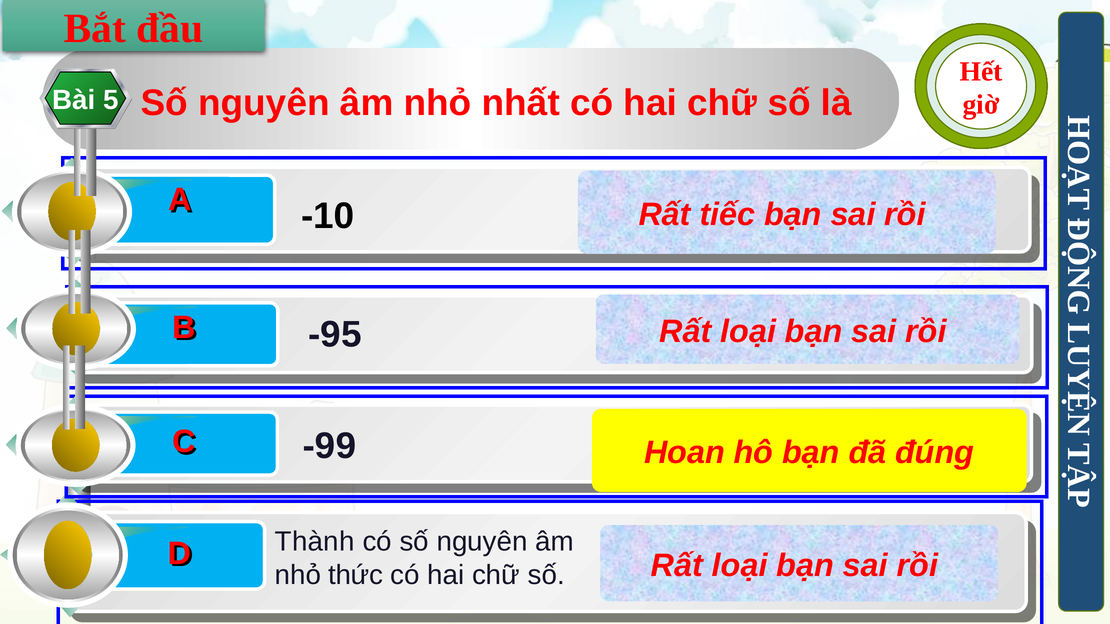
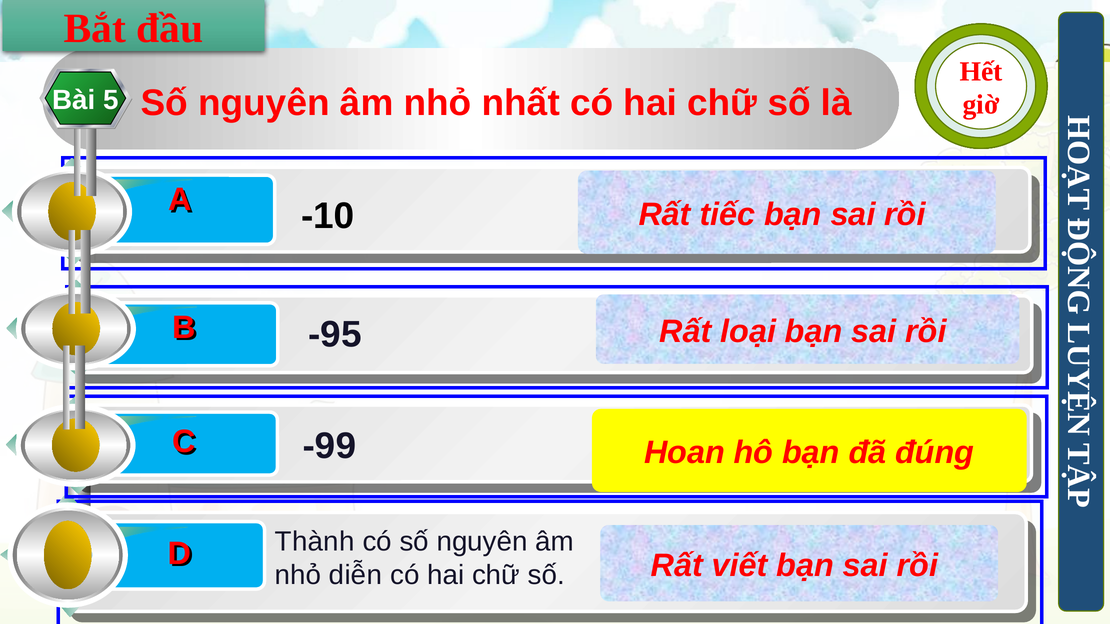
loại at (740, 566): loại -> viết
thức: thức -> diễn
